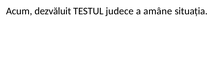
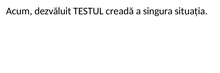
judece: judece -> creadă
amâne: amâne -> singura
